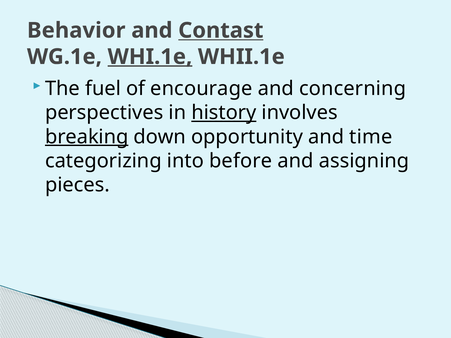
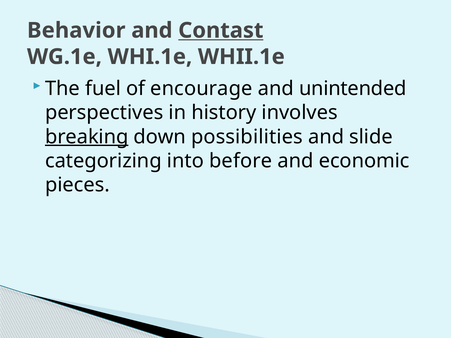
WHI.1e underline: present -> none
concerning: concerning -> unintended
history underline: present -> none
opportunity: opportunity -> possibilities
time: time -> slide
assigning: assigning -> economic
